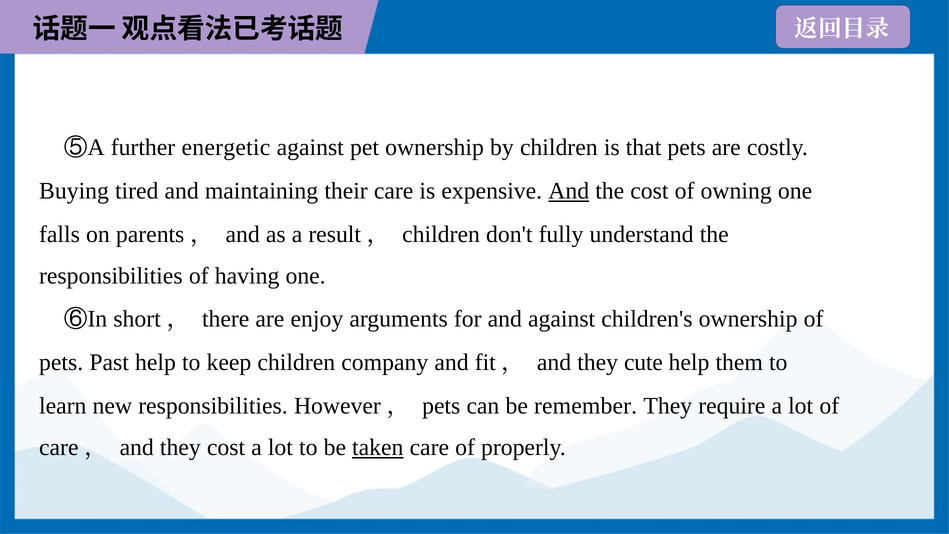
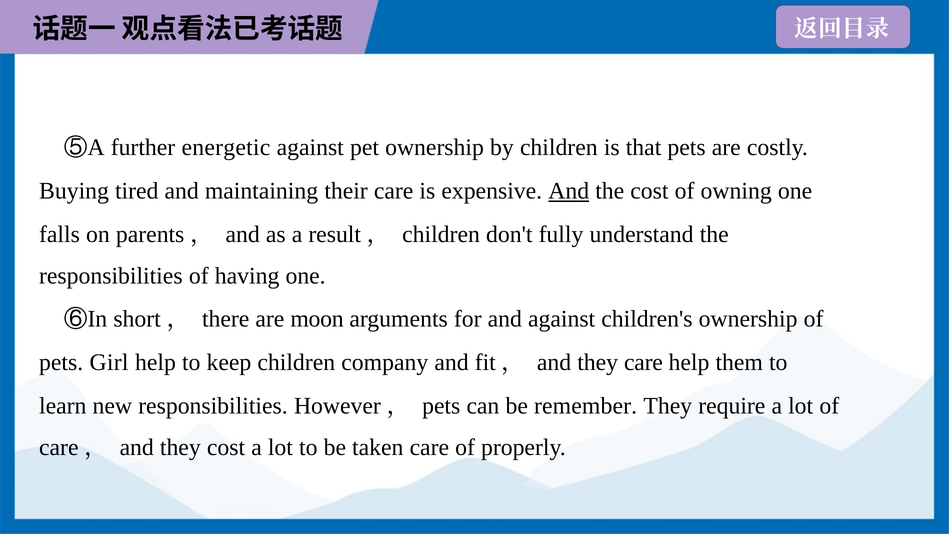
enjoy: enjoy -> moon
Past: Past -> Girl
they cute: cute -> care
taken underline: present -> none
